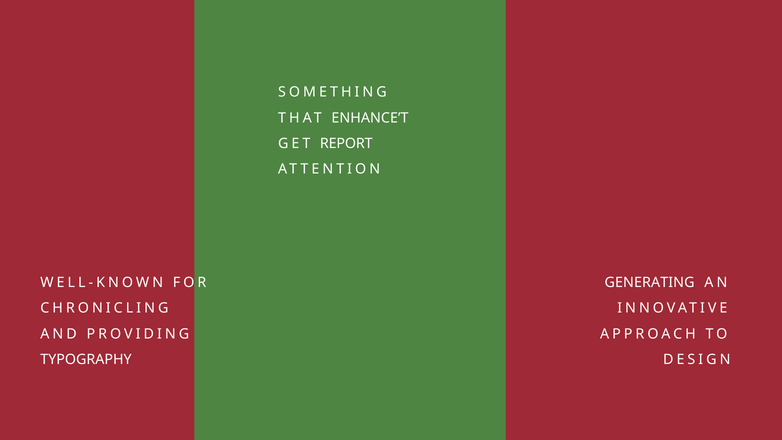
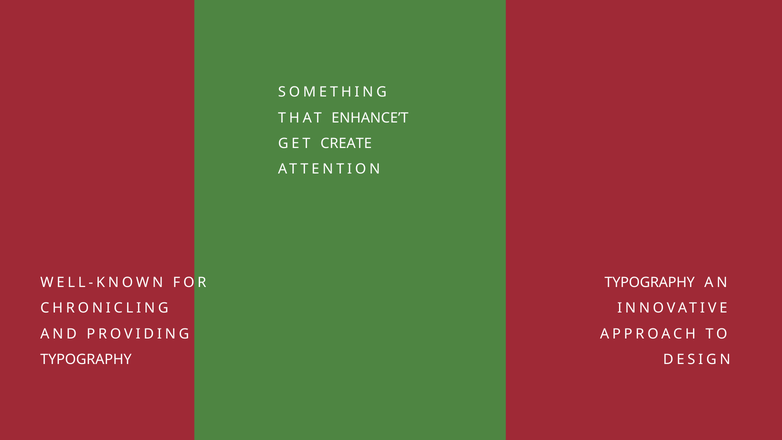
REPORT: REPORT -> CREATE
GENERATING at (650, 282): GENERATING -> TYPOGRAPHY
